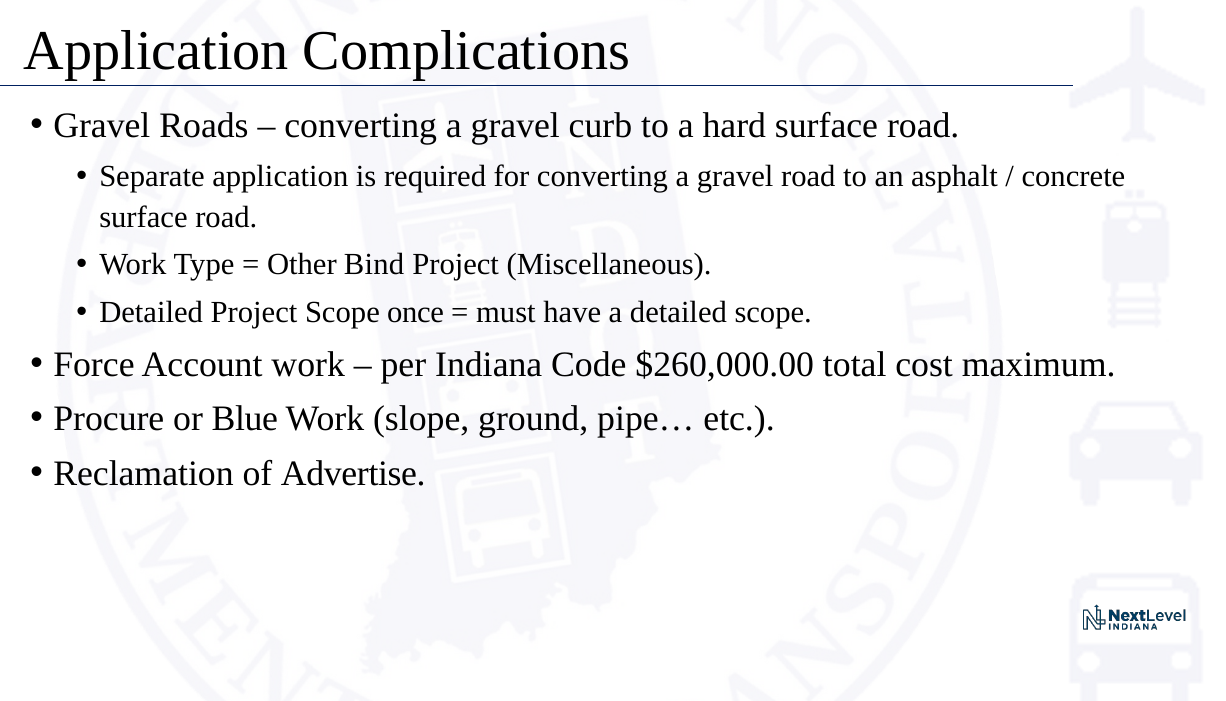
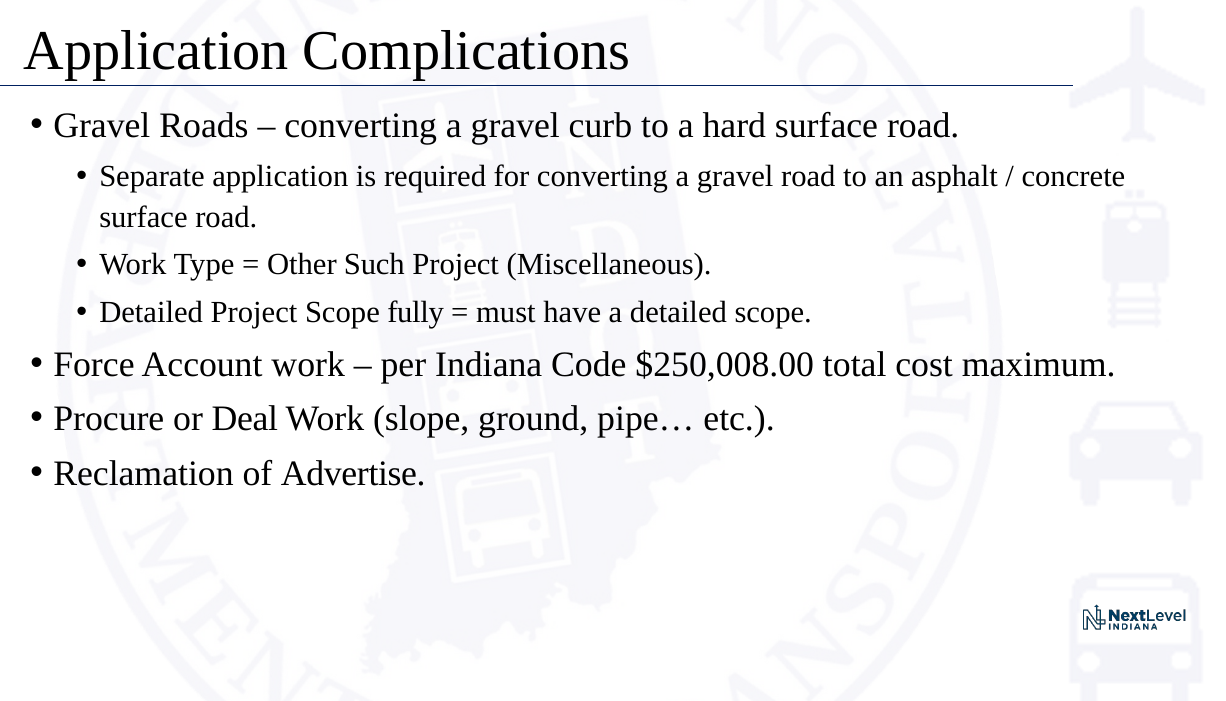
Bind: Bind -> Such
once: once -> fully
$260,000.00: $260,000.00 -> $250,008.00
Blue: Blue -> Deal
